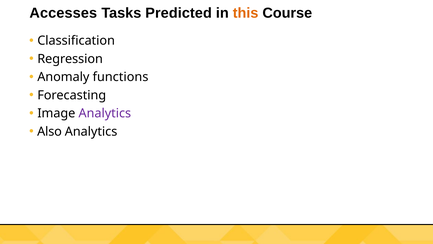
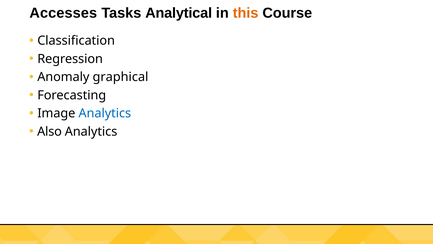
Predicted: Predicted -> Analytical
functions: functions -> graphical
Analytics at (105, 113) colour: purple -> blue
